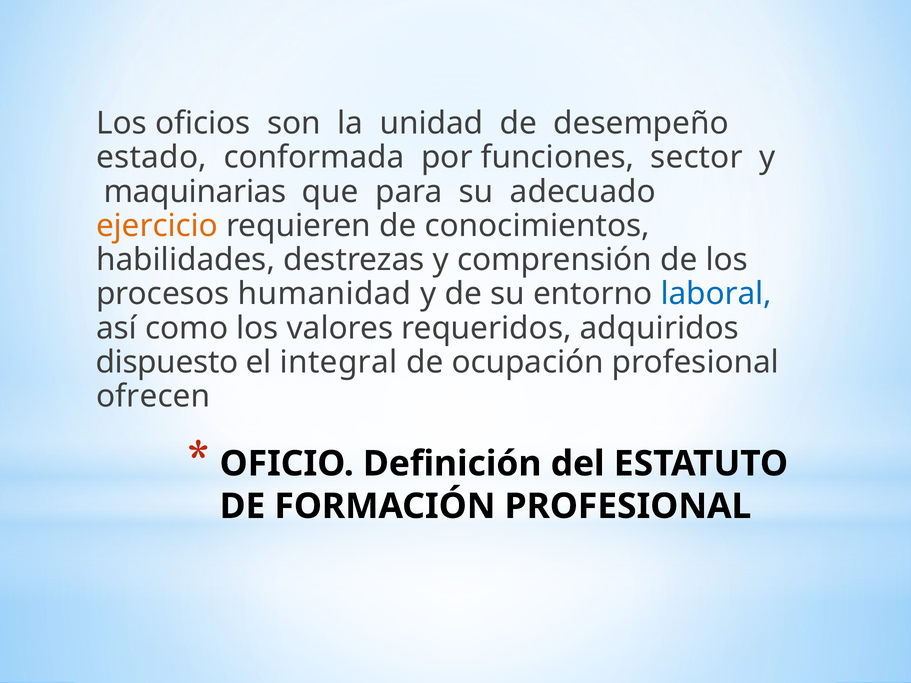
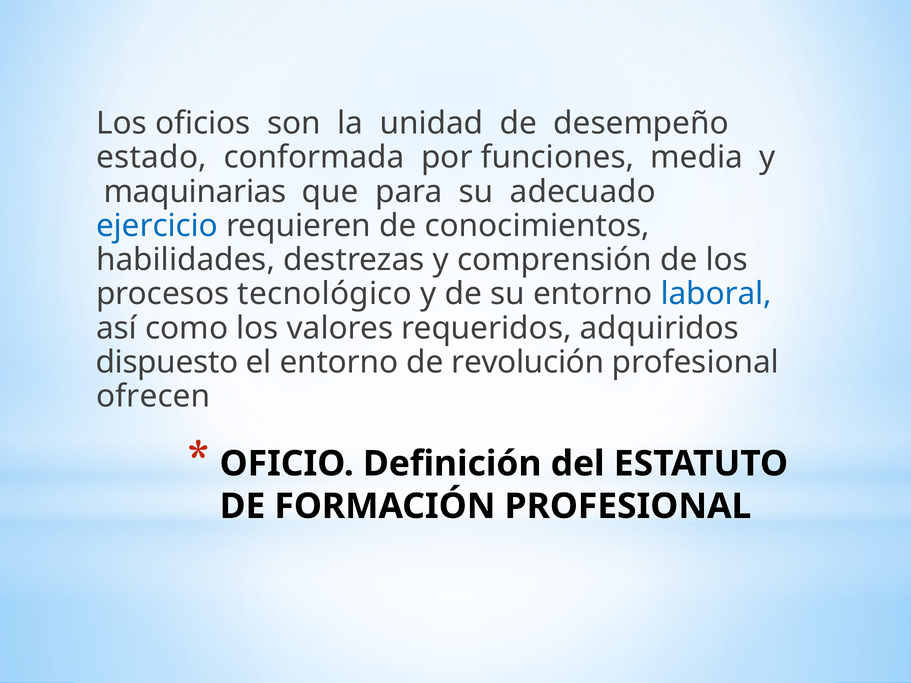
sector: sector -> media
ejercicio colour: orange -> blue
humanidad: humanidad -> tecnológico
el integral: integral -> entorno
ocupación: ocupación -> revolución
